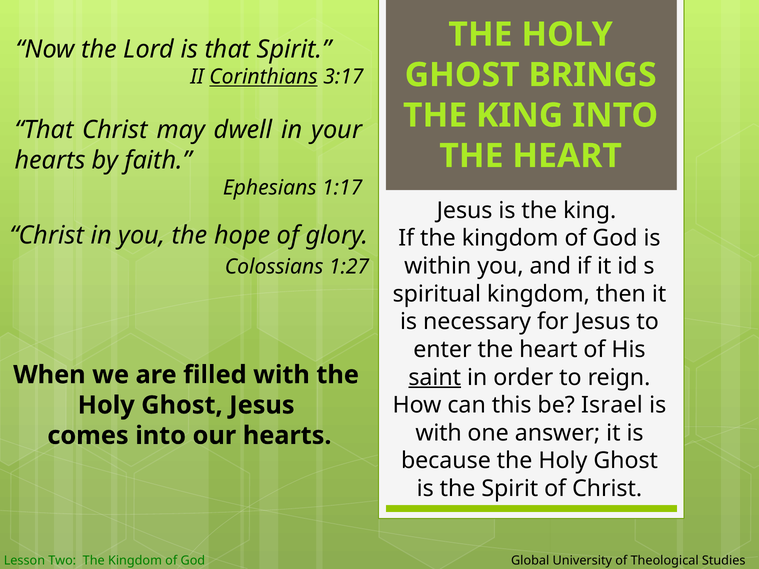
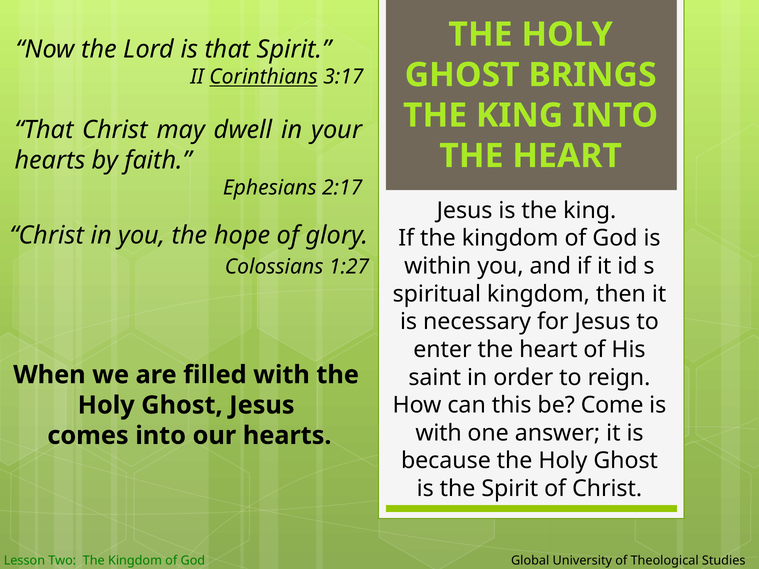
1:17: 1:17 -> 2:17
saint underline: present -> none
Israel: Israel -> Come
